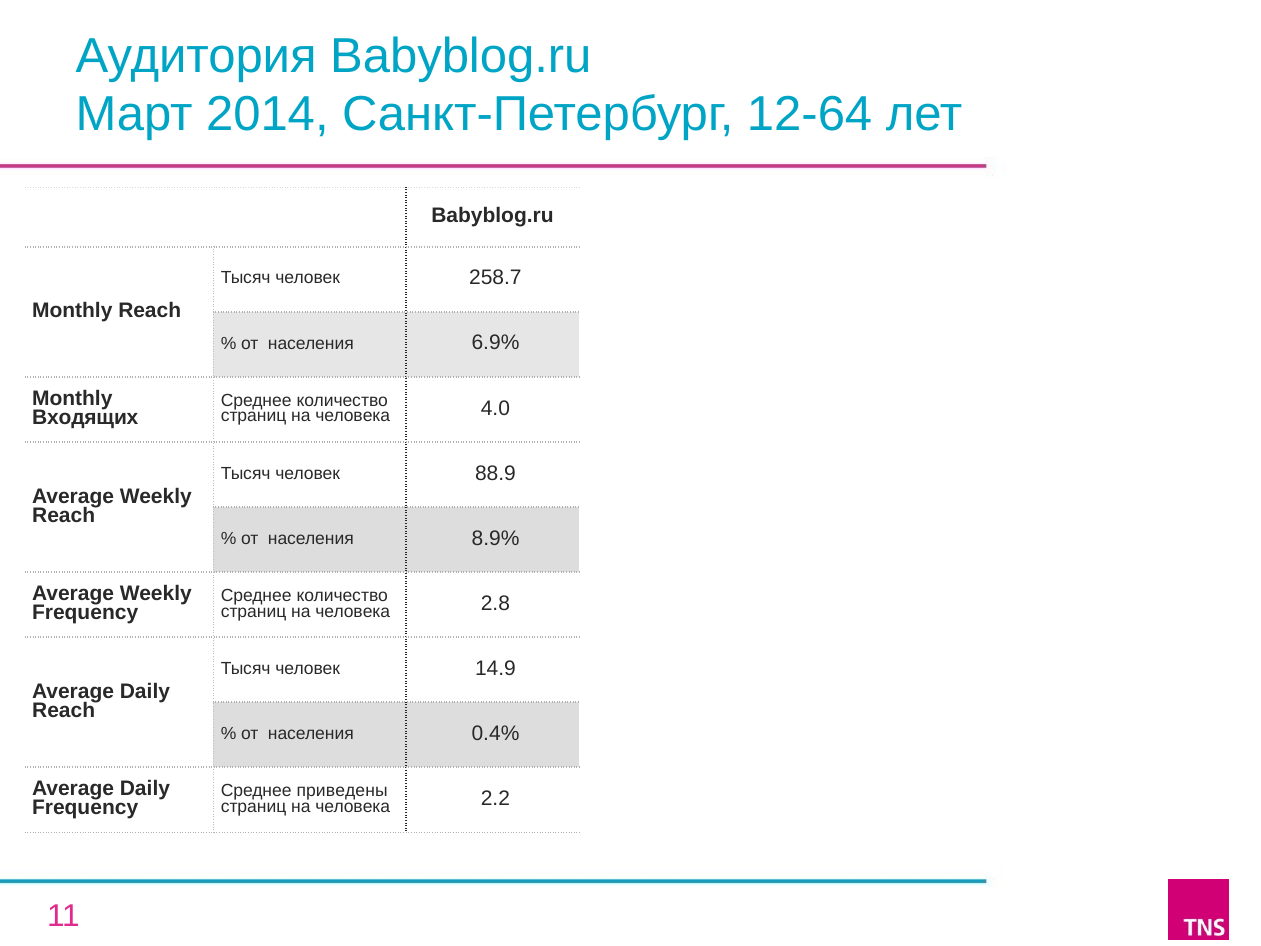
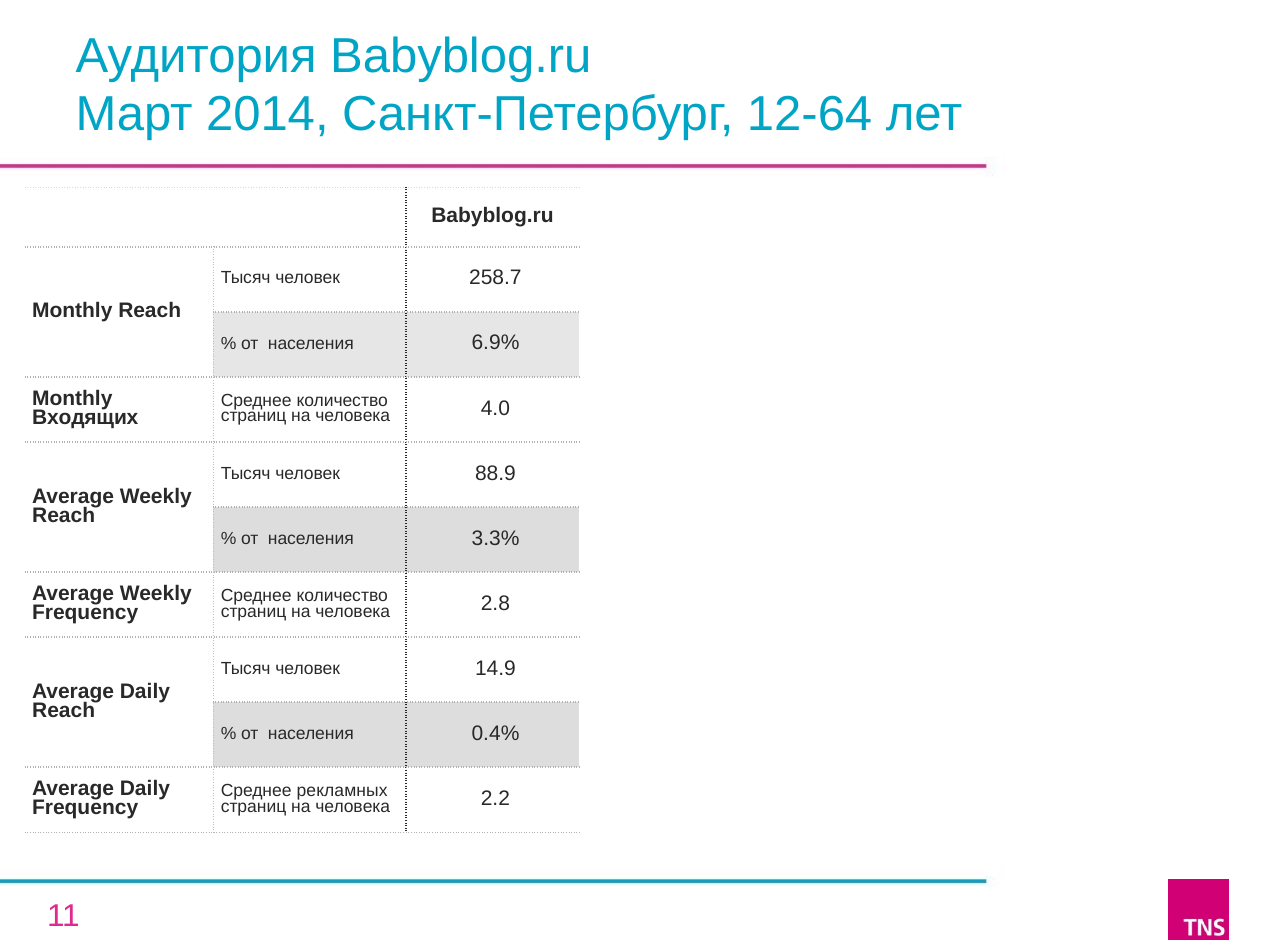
8.9%: 8.9% -> 3.3%
приведены: приведены -> рекламных
